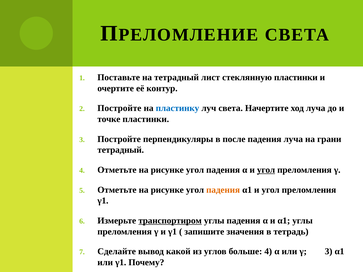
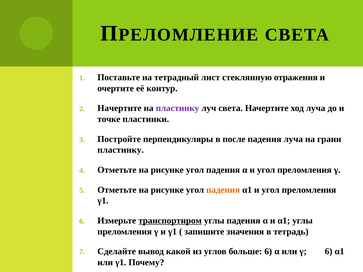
стеклянную пластинки: пластинки -> отражения
2 Постройте: Постройте -> Начертите
пластинку at (177, 108) colour: blue -> purple
тетрадный at (121, 150): тетрадный -> пластинку
угол at (266, 170) underline: present -> none
больше 4: 4 -> 6
γ 3: 3 -> 6
